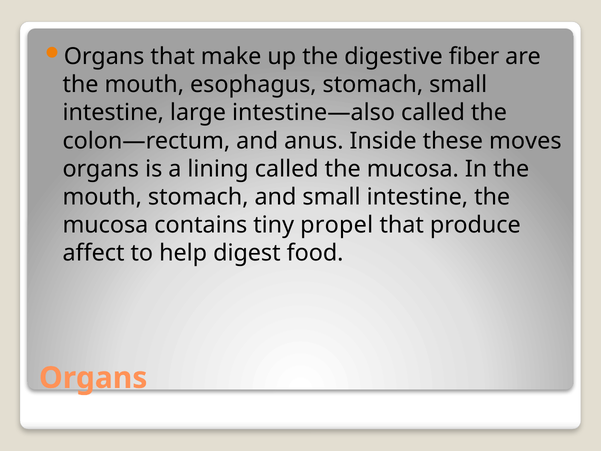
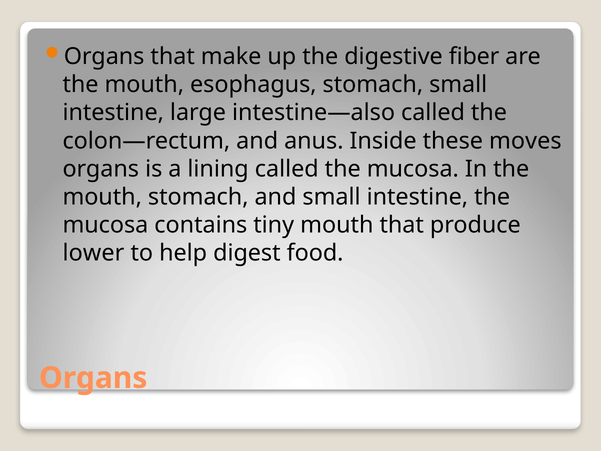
tiny propel: propel -> mouth
affect: affect -> lower
